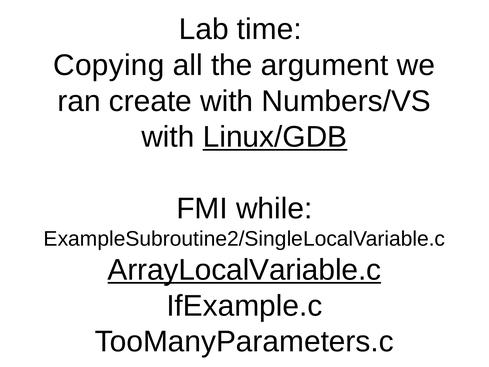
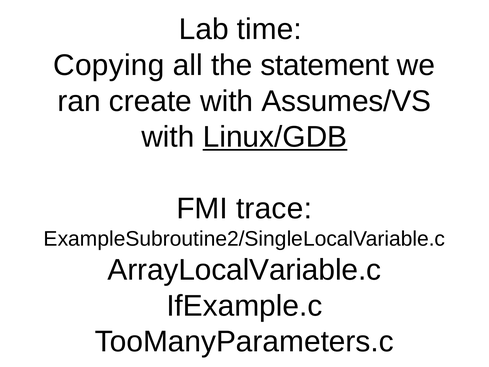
argument: argument -> statement
Numbers/VS: Numbers/VS -> Assumes/VS
while: while -> trace
ArrayLocalVariable.c underline: present -> none
